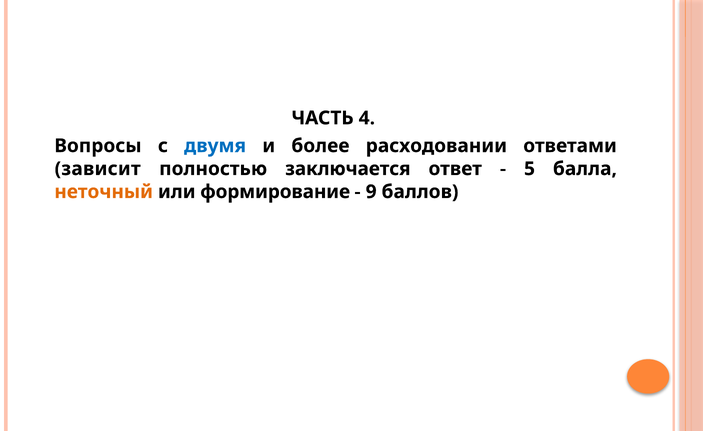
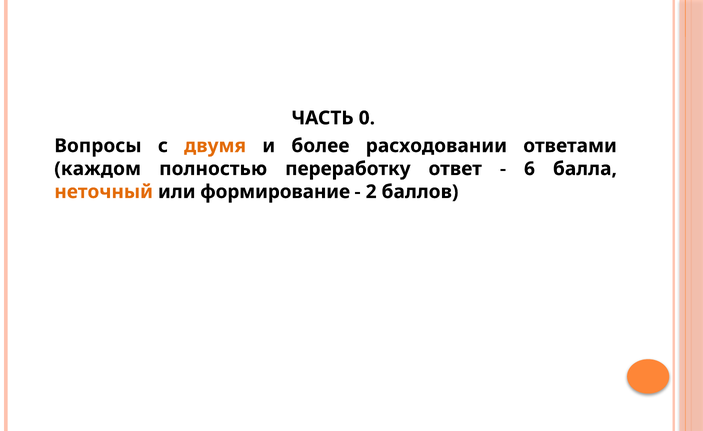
4: 4 -> 0
двумя colour: blue -> orange
зависит: зависит -> каждом
заключается: заключается -> переработку
5: 5 -> 6
9: 9 -> 2
